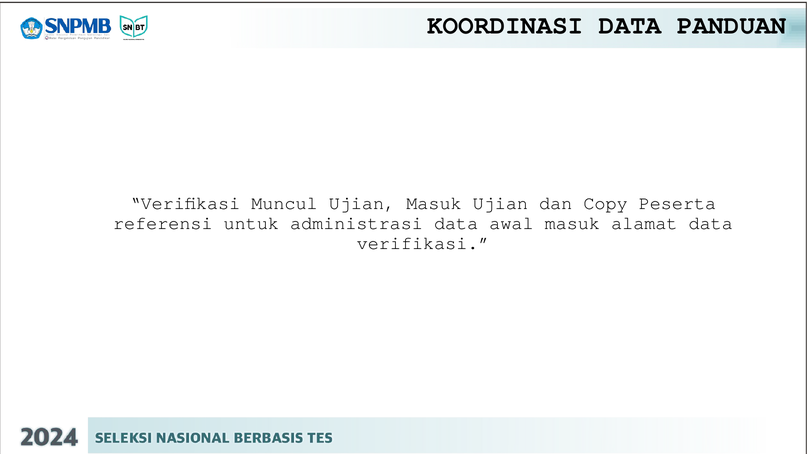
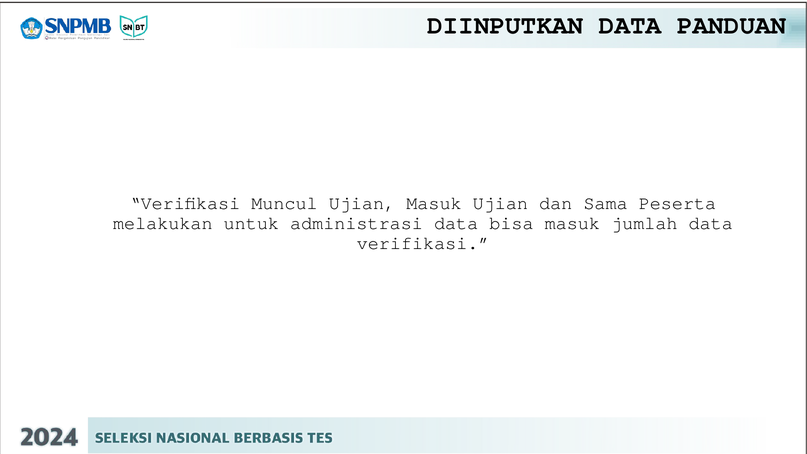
KOORDINASI: KOORDINASI -> DIINPUTKAN
Copy: Copy -> Sama
referensi: referensi -> melakukan
awal: awal -> bisa
alamat: alamat -> jumlah
